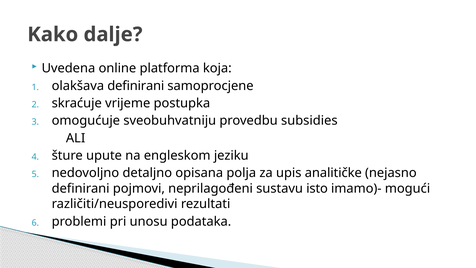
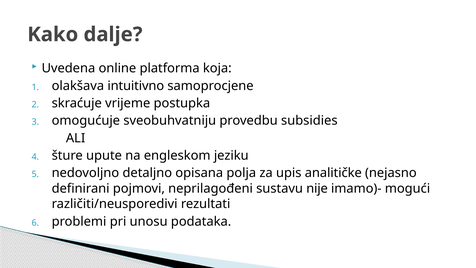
olakšava definirani: definirani -> intuitivno
isto: isto -> nije
